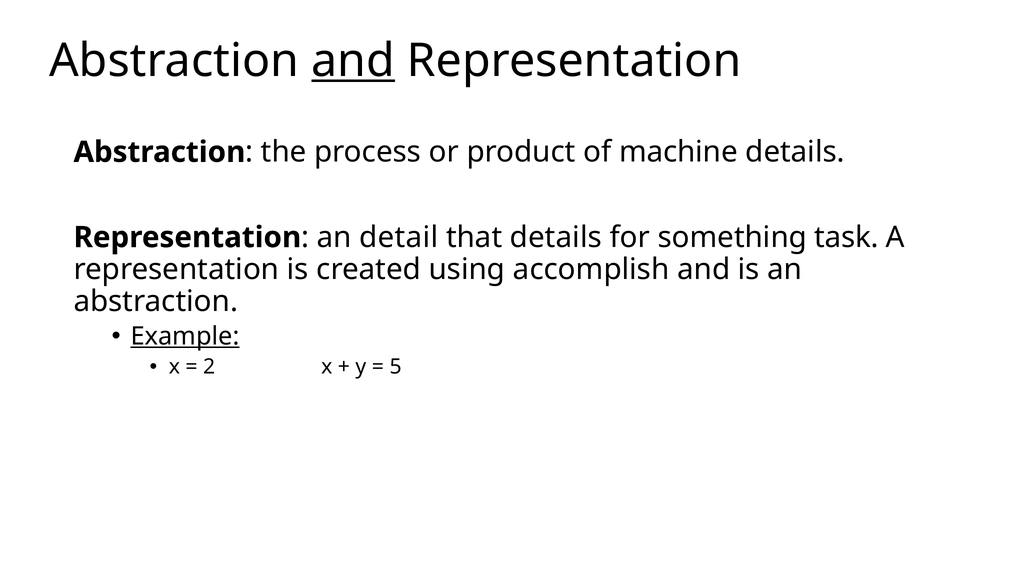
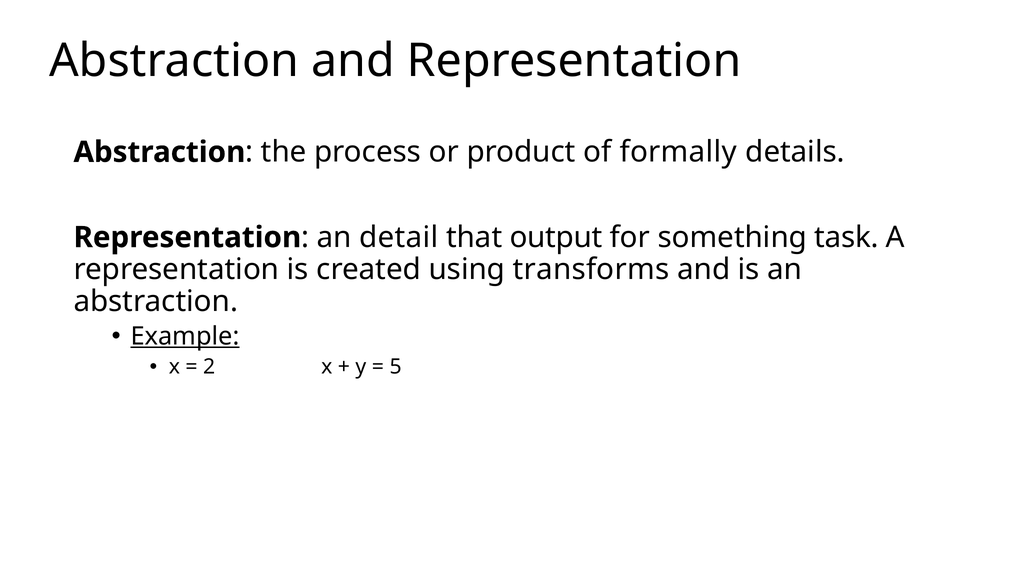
and at (353, 61) underline: present -> none
machine: machine -> formally
that details: details -> output
accomplish: accomplish -> transforms
